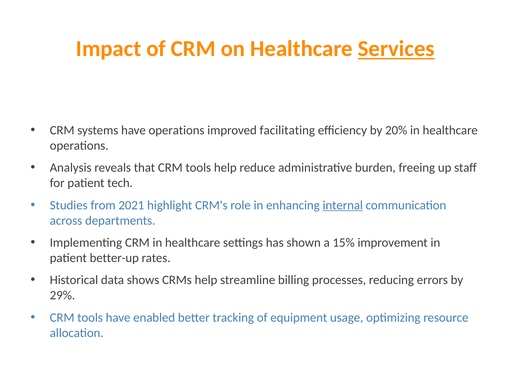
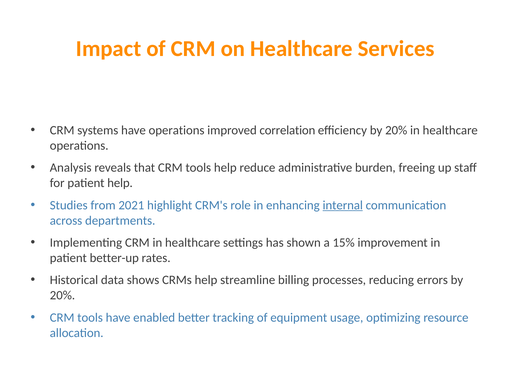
Services underline: present -> none
facilitating: facilitating -> correlation
patient tech: tech -> help
29% at (62, 296): 29% -> 20%
